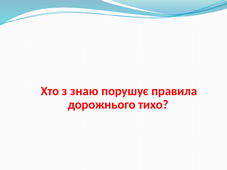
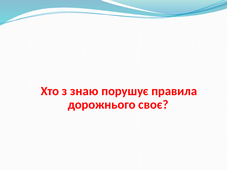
тихо: тихо -> своє
